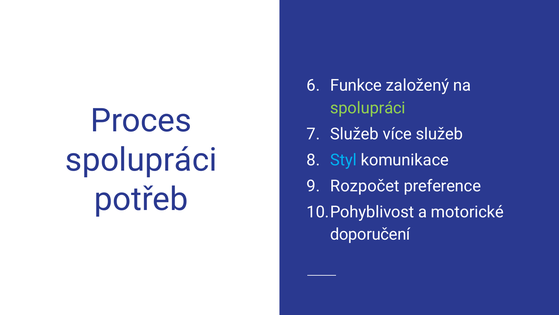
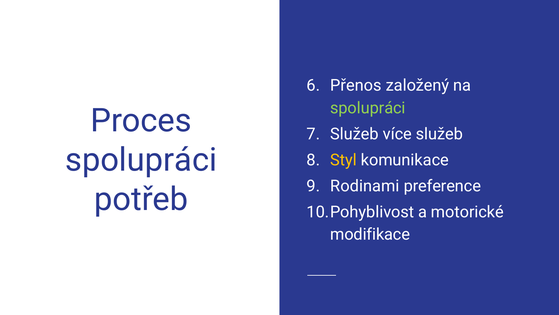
Funkce: Funkce -> Přenos
Styl colour: light blue -> yellow
Rozpočet: Rozpočet -> Rodinami
doporučení: doporučení -> modifikace
